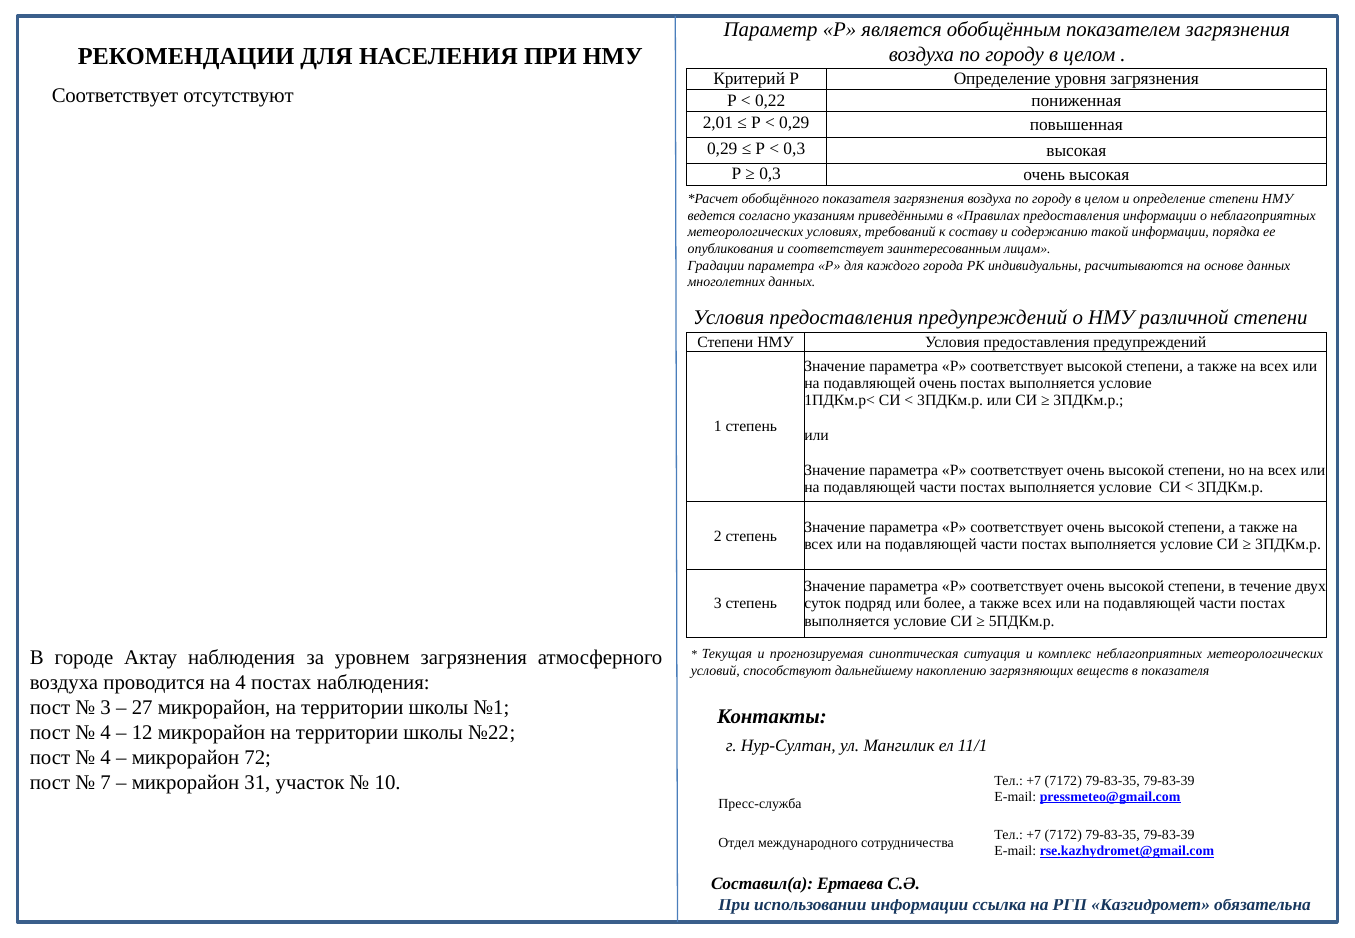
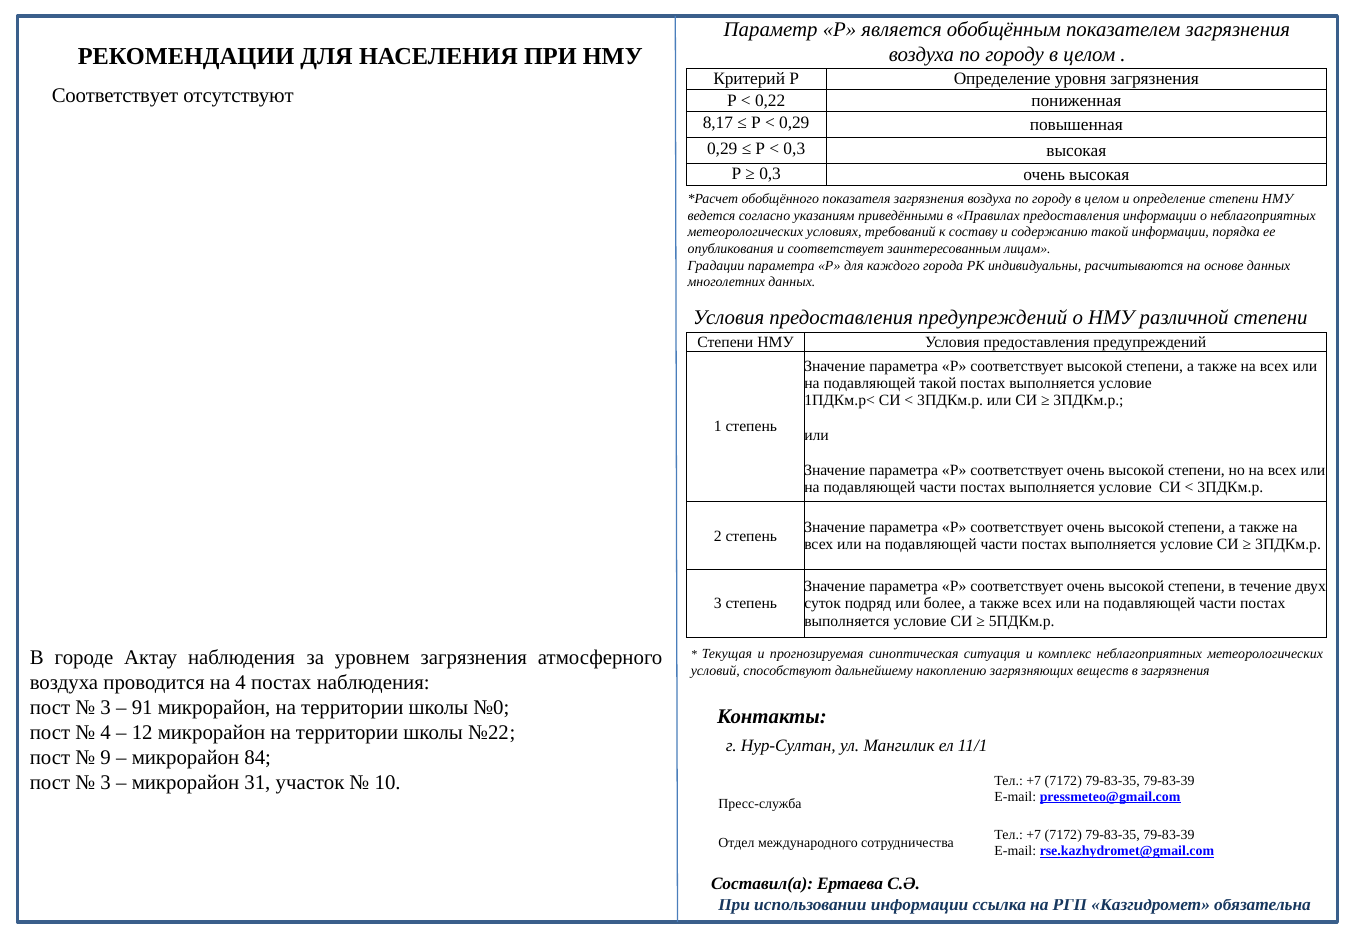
2,01: 2,01 -> 8,17
подавляющей очень: очень -> такой
в показателя: показателя -> загрязнения
27: 27 -> 91
№1: №1 -> №0
4 at (106, 757): 4 -> 9
72: 72 -> 84
7 at (106, 782): 7 -> 3
